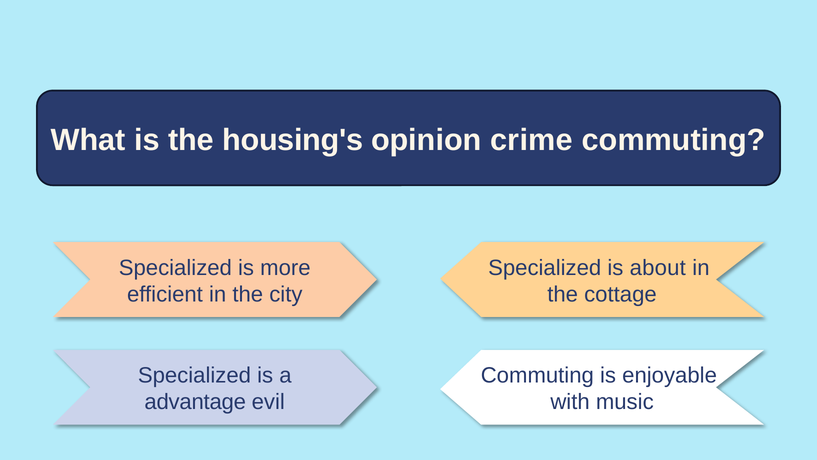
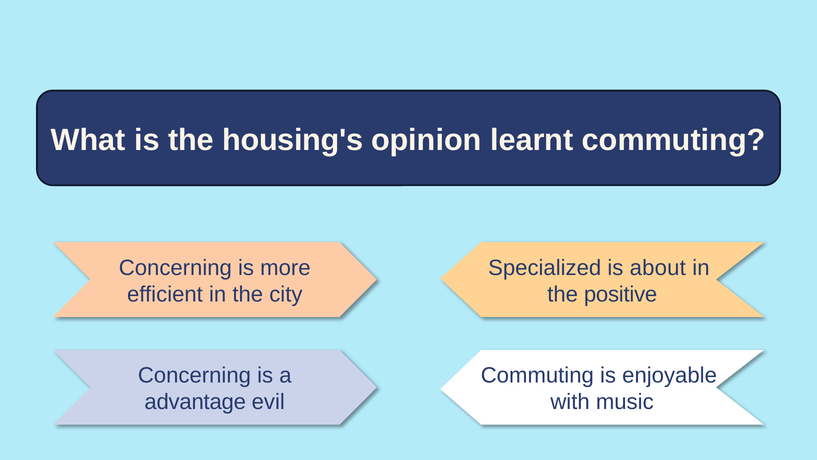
crime: crime -> learnt
Specialized at (175, 267): Specialized -> Concerning
cottage: cottage -> positive
Specialized at (194, 375): Specialized -> Concerning
